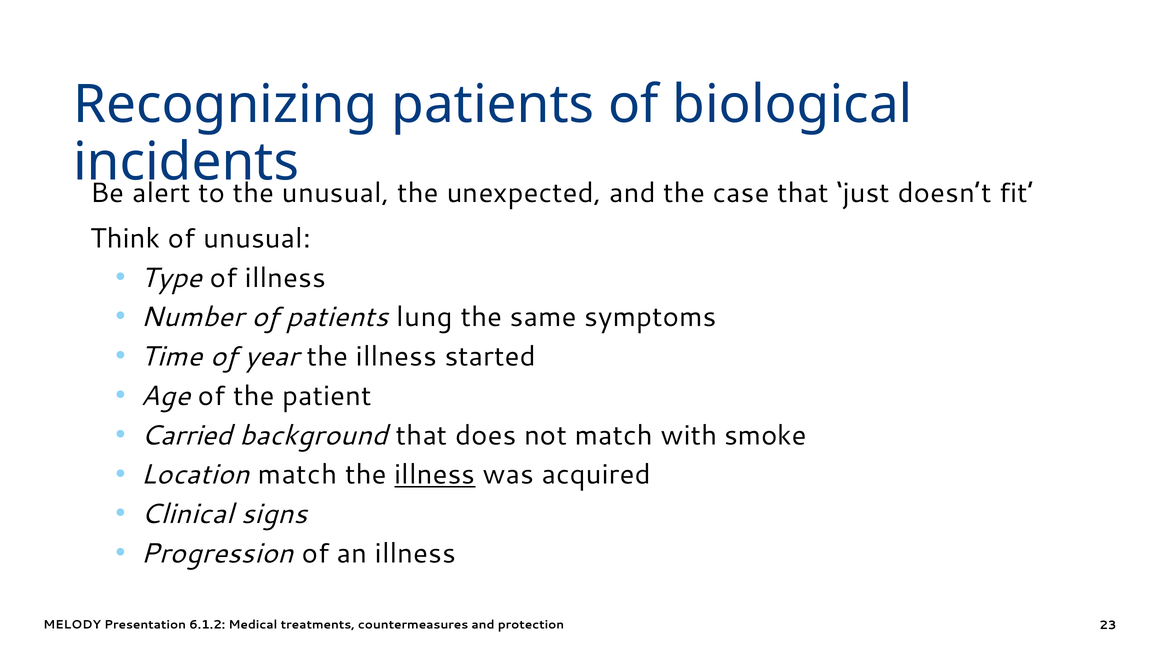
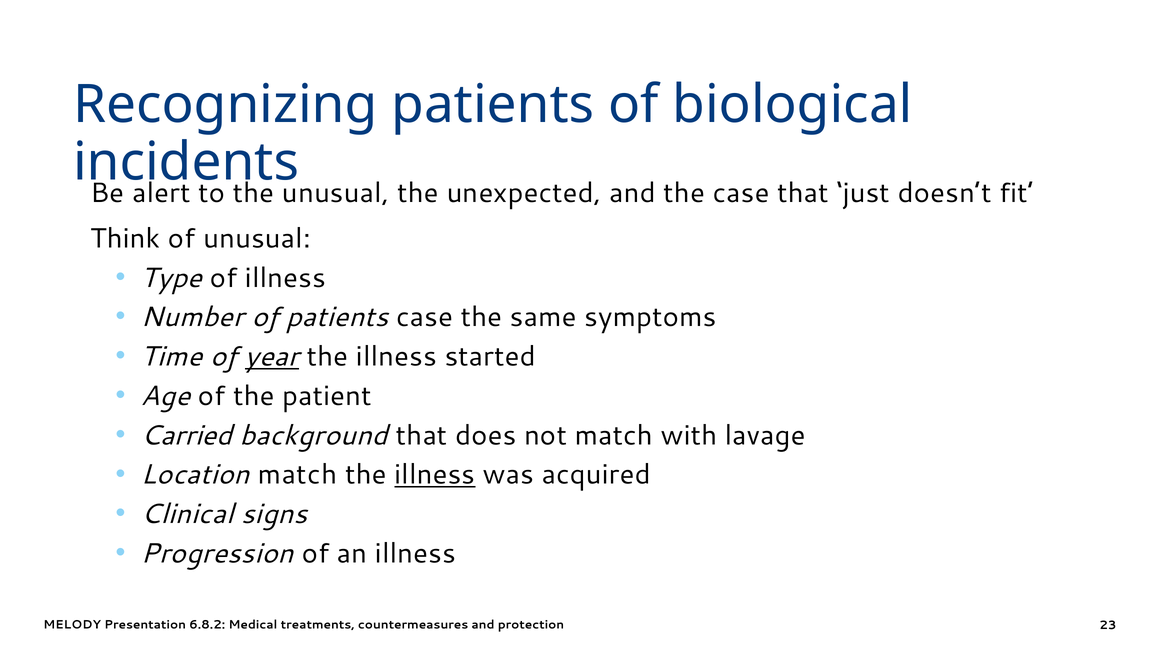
patients lung: lung -> case
year underline: none -> present
smoke: smoke -> lavage
6.1.2: 6.1.2 -> 6.8.2
